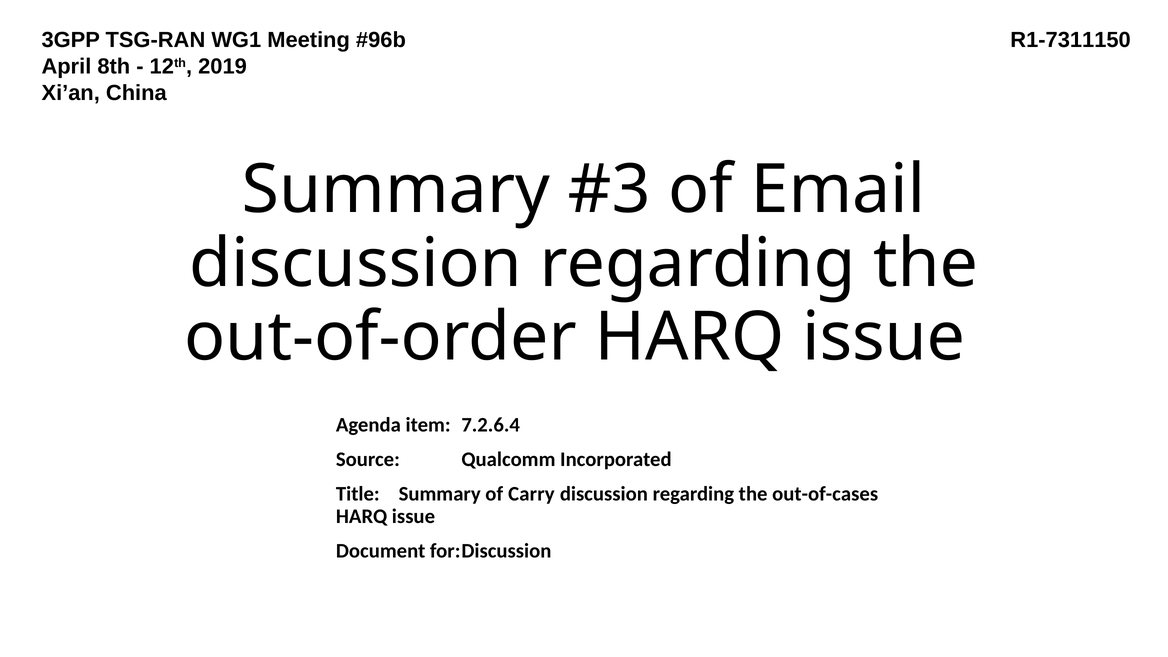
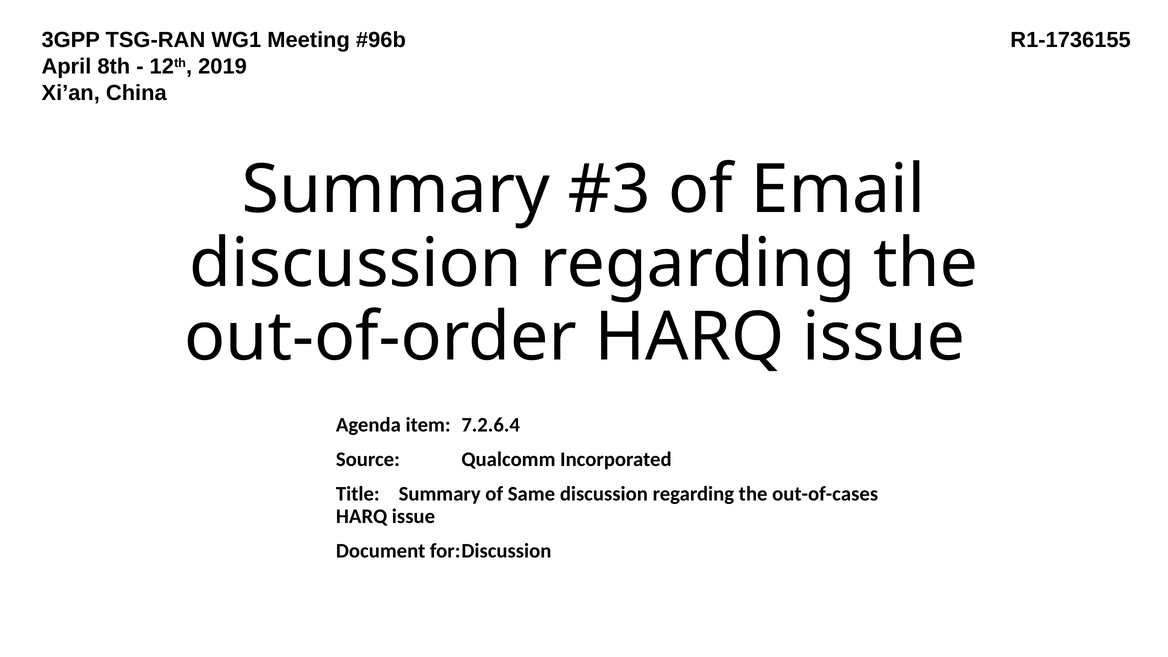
R1-7311150: R1-7311150 -> R1-1736155
Carry: Carry -> Same
